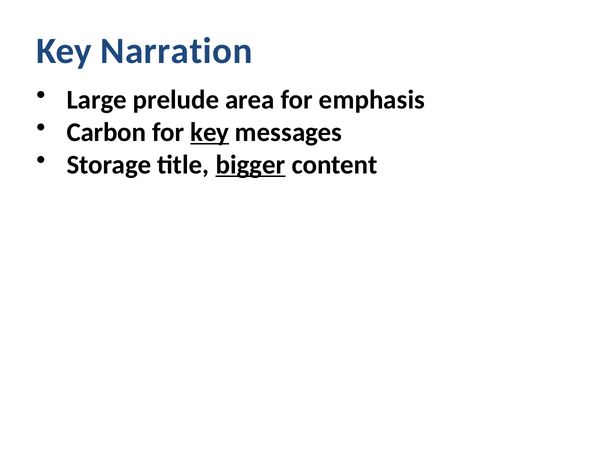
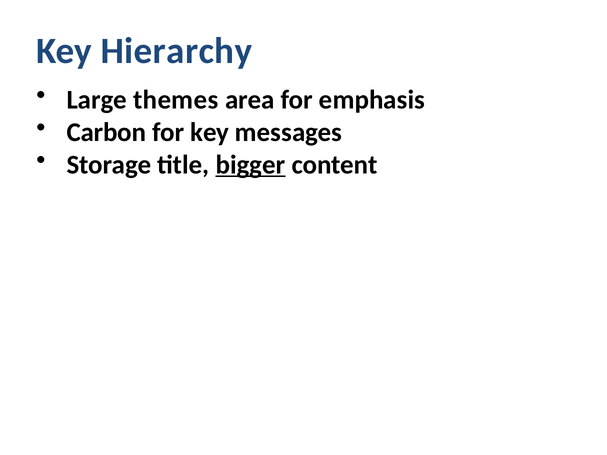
Narration: Narration -> Hierarchy
prelude: prelude -> themes
key at (210, 132) underline: present -> none
